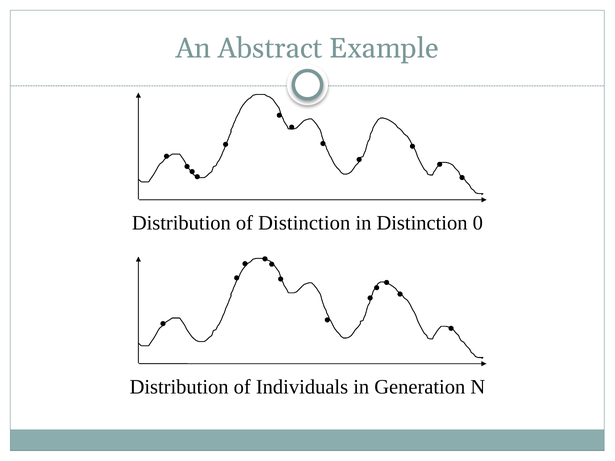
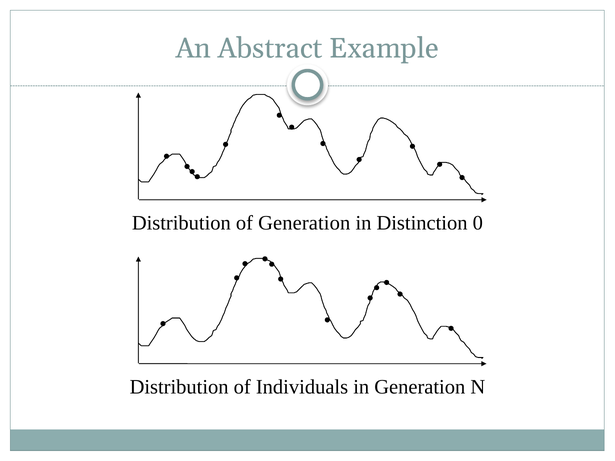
of Distinction: Distinction -> Generation
